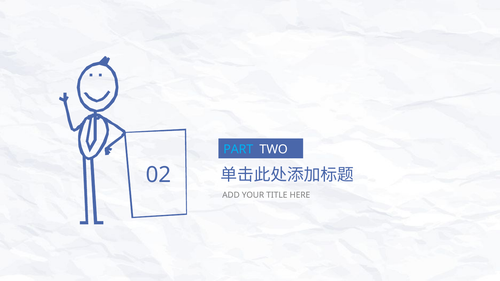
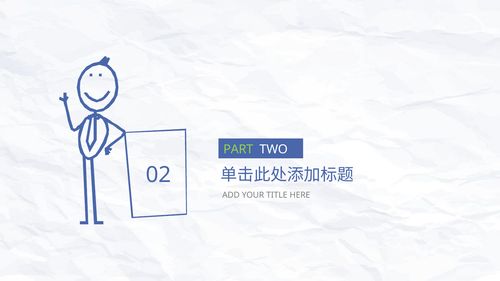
PART colour: light blue -> light green
